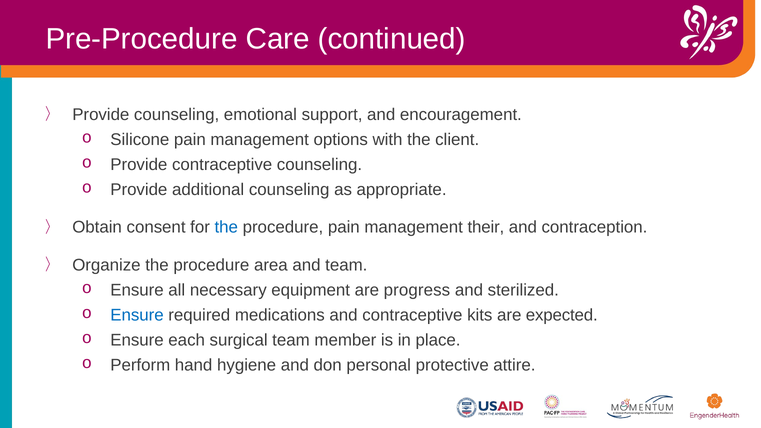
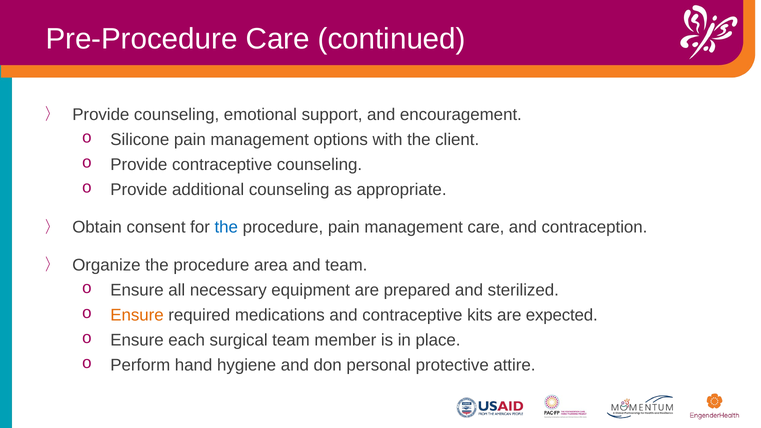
management their: their -> care
progress: progress -> prepared
Ensure at (137, 315) colour: blue -> orange
